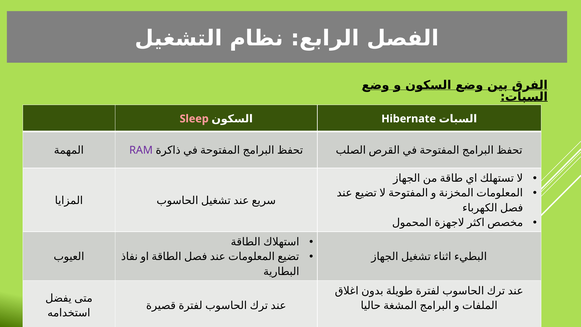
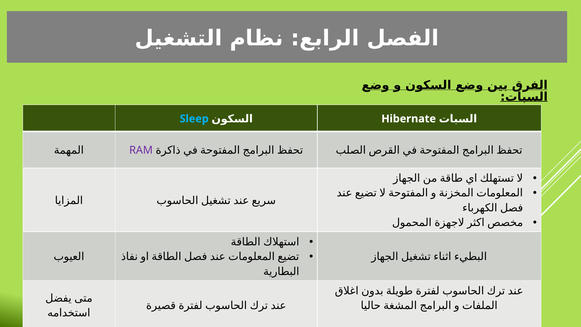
Sleep colour: pink -> light blue
